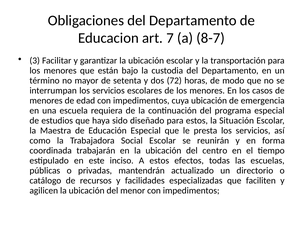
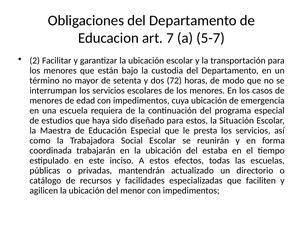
8-7: 8-7 -> 5-7
3: 3 -> 2
centro: centro -> estaba
